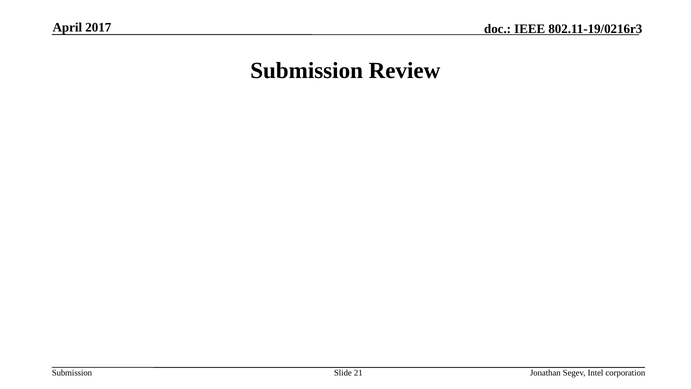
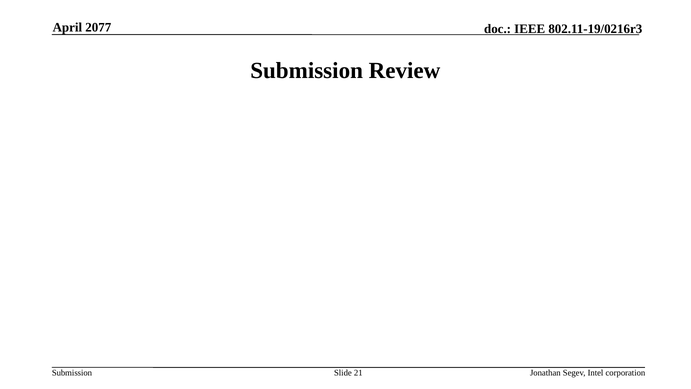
2017: 2017 -> 2077
